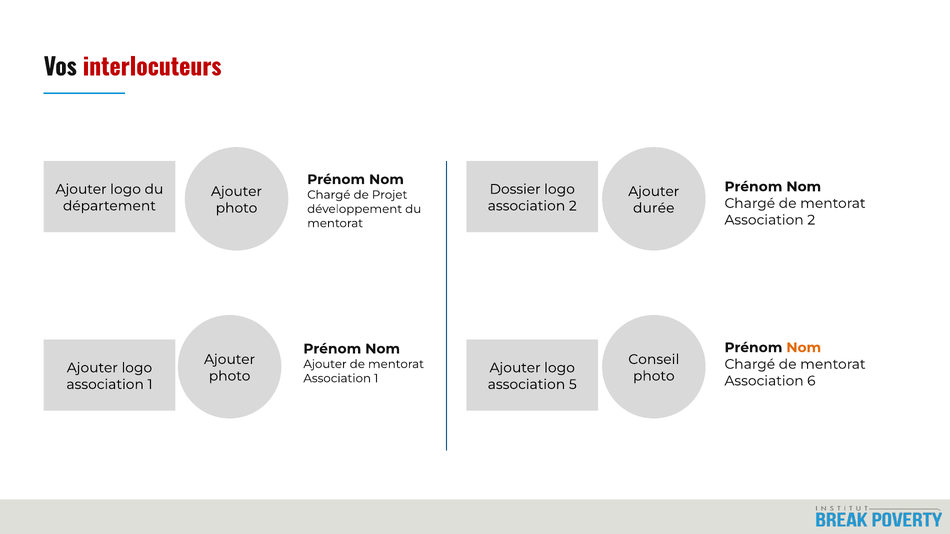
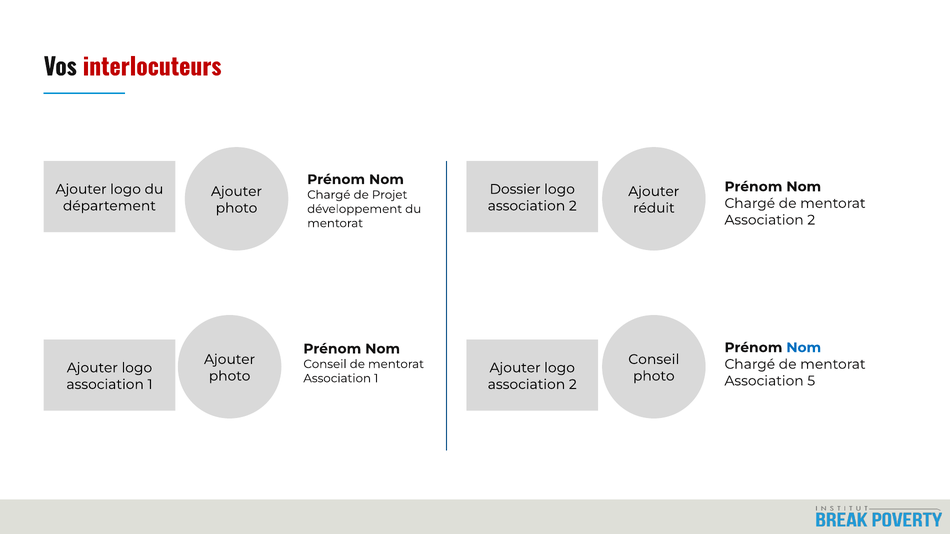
durée: durée -> réduit
Nom at (804, 348) colour: orange -> blue
Ajouter at (325, 364): Ajouter -> Conseil
6: 6 -> 5
5 at (573, 385): 5 -> 2
